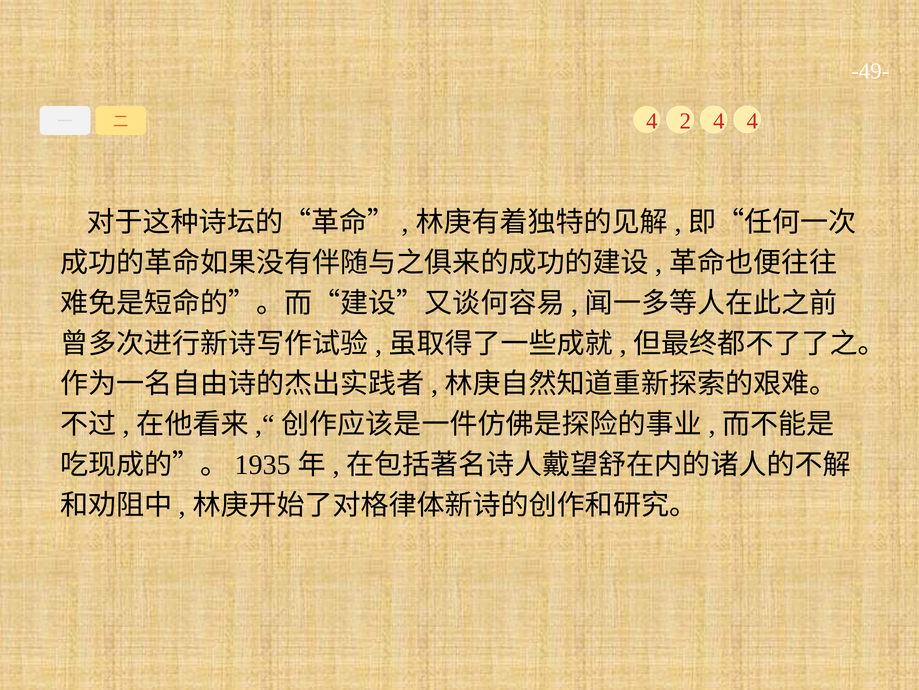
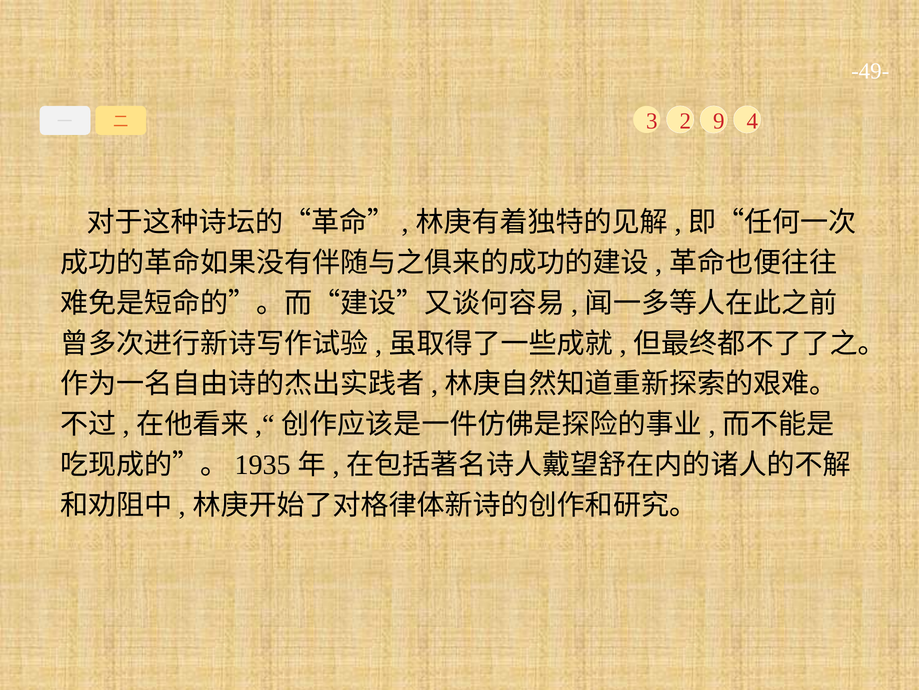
4 at (652, 121): 4 -> 3
2 4: 4 -> 9
